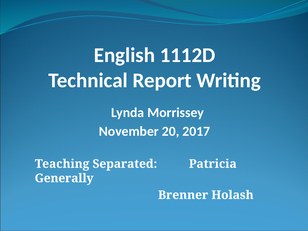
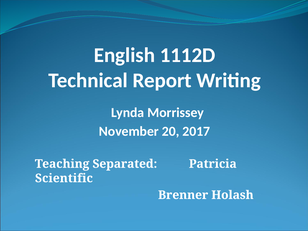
Generally: Generally -> Scientific
